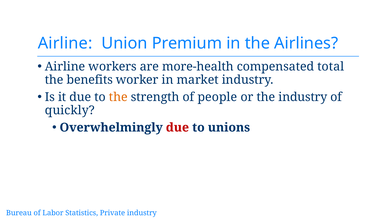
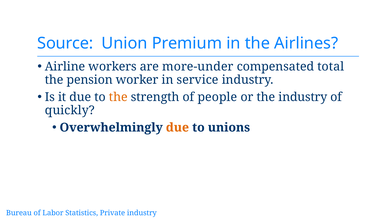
Airline at (65, 43): Airline -> Source
more-health: more-health -> more-under
benefits: benefits -> pension
market: market -> service
due at (177, 128) colour: red -> orange
